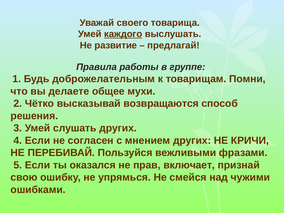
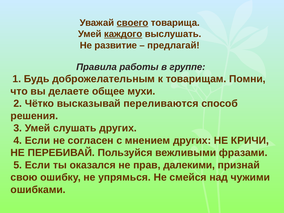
своего underline: none -> present
возвращаются: возвращаются -> переливаются
включает: включает -> далекими
